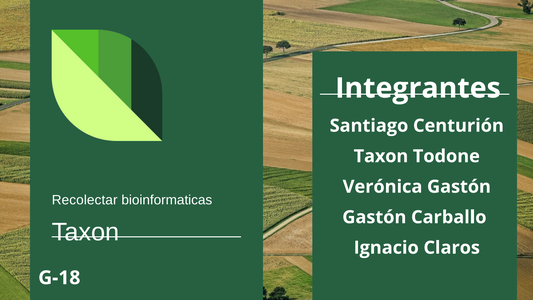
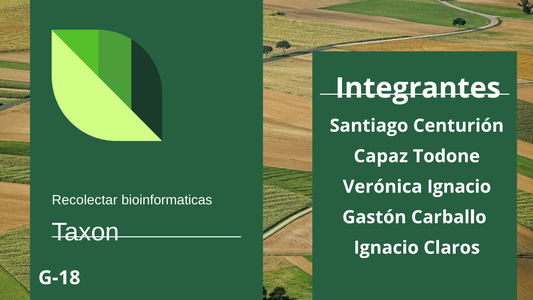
Taxon at (381, 156): Taxon -> Capaz
Verónica Gastón: Gastón -> Ignacio
